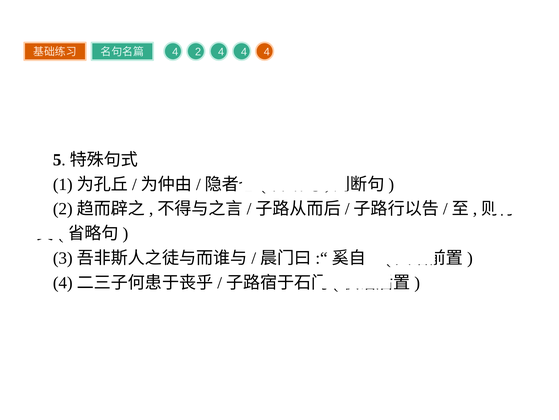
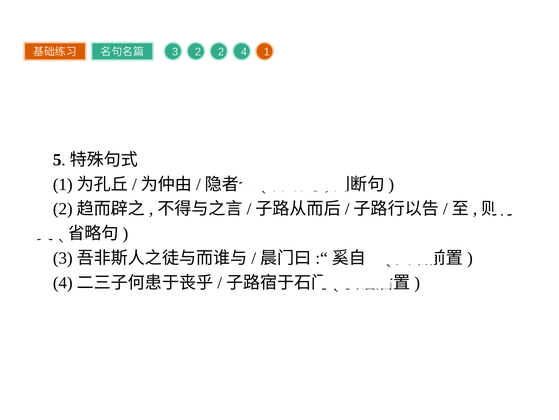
4 at (175, 52): 4 -> 3
2 4: 4 -> 2
4 at (267, 52): 4 -> 1
